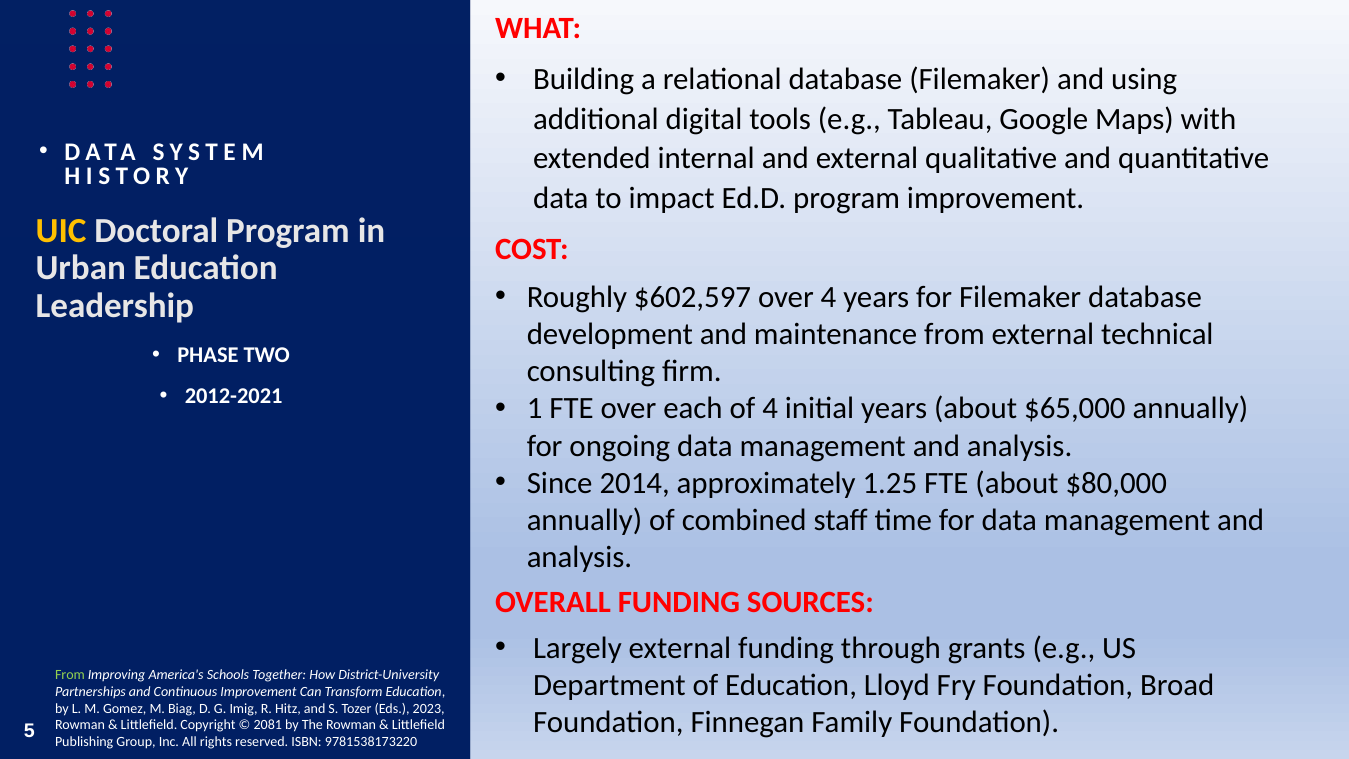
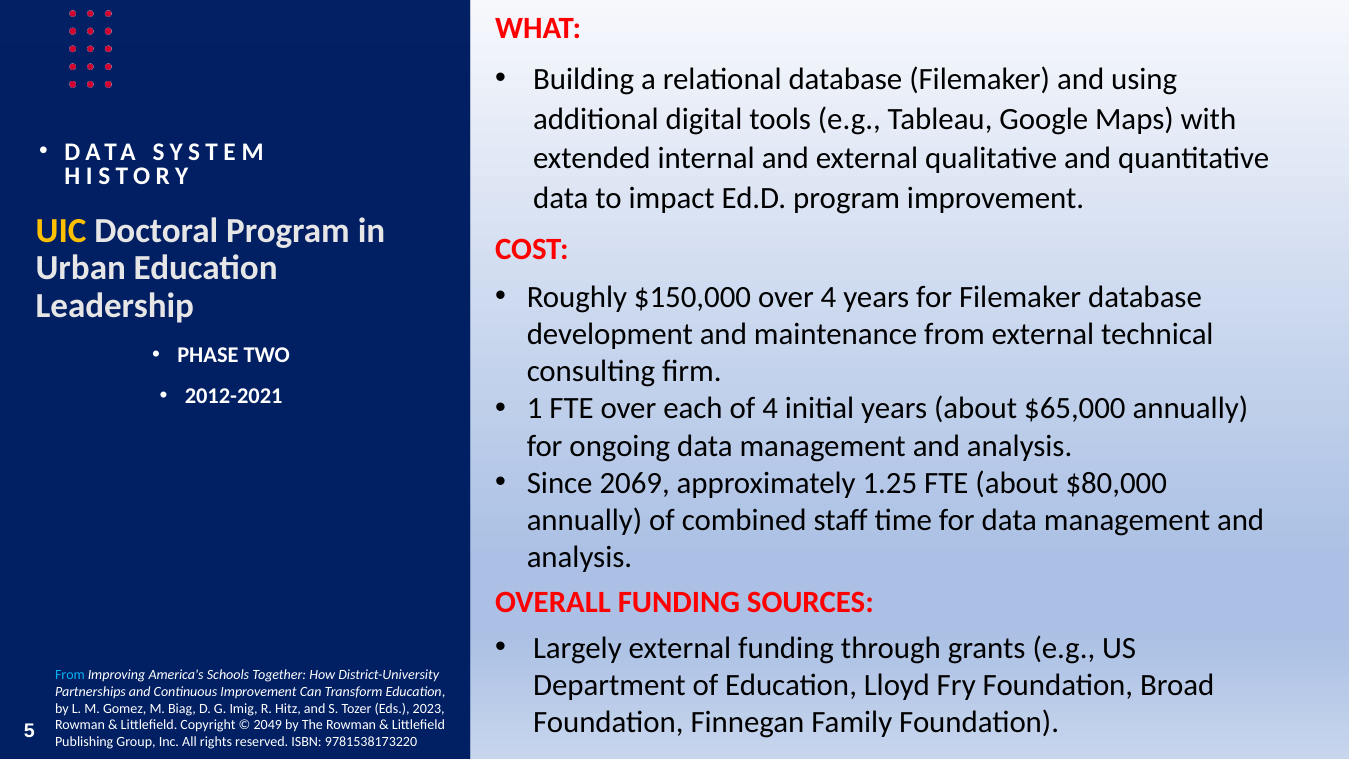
$602,597: $602,597 -> $150,000
2014: 2014 -> 2069
From at (70, 674) colour: light green -> light blue
2081: 2081 -> 2049
